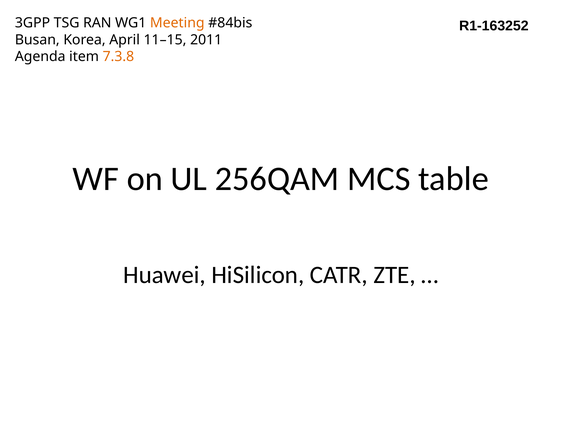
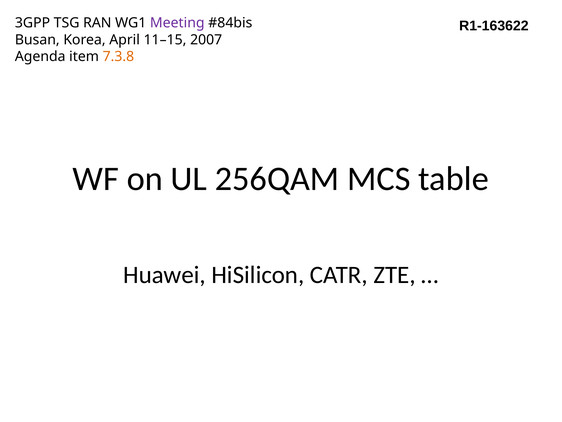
Meeting colour: orange -> purple
R1-163252: R1-163252 -> R1-163622
2011: 2011 -> 2007
